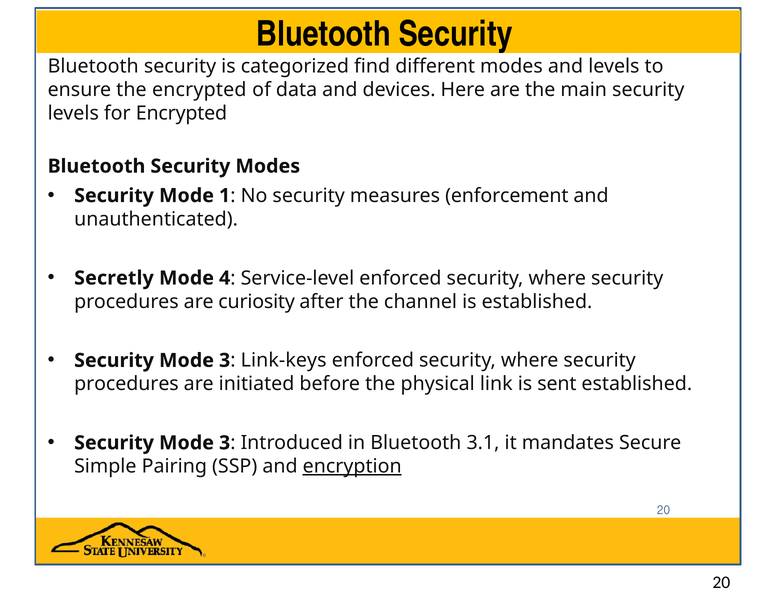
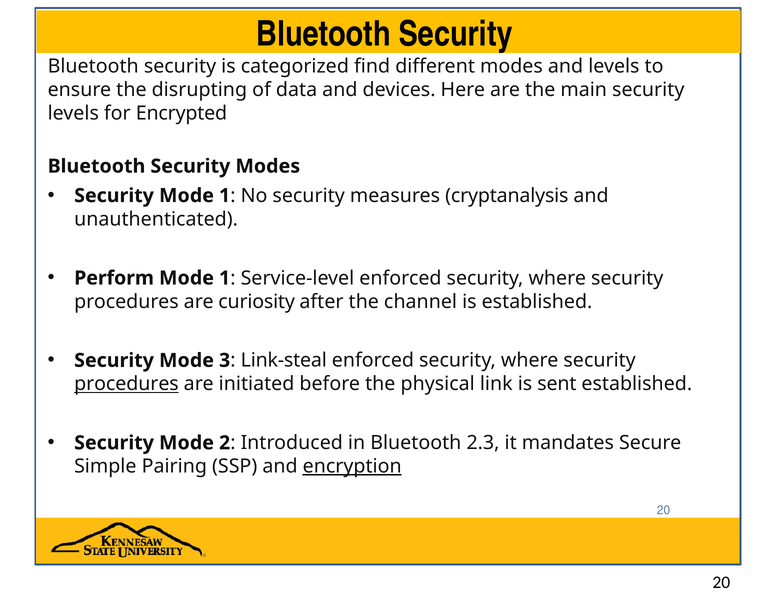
the encrypted: encrypted -> disrupting
enforcement: enforcement -> cryptanalysis
Secretly: Secretly -> Perform
4 at (225, 278): 4 -> 1
Link-keys: Link-keys -> Link-steal
procedures at (126, 384) underline: none -> present
3 at (225, 443): 3 -> 2
3.1: 3.1 -> 2.3
